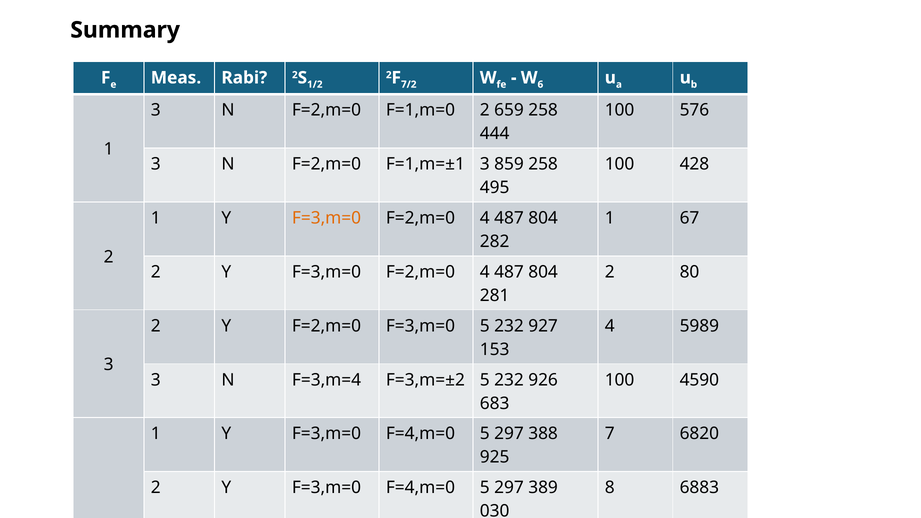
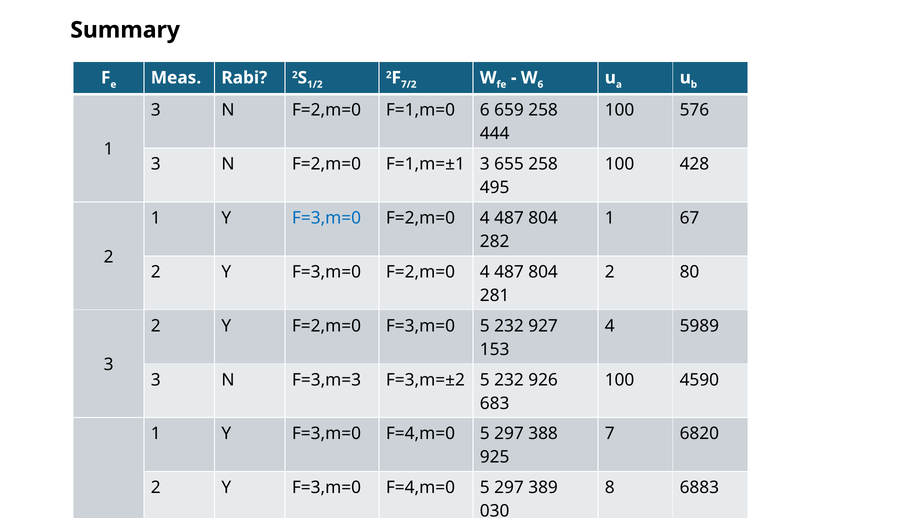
F=1,m=0 2: 2 -> 6
859: 859 -> 655
F=3,m=0 at (327, 218) colour: orange -> blue
F=3,m=4: F=3,m=4 -> F=3,m=3
